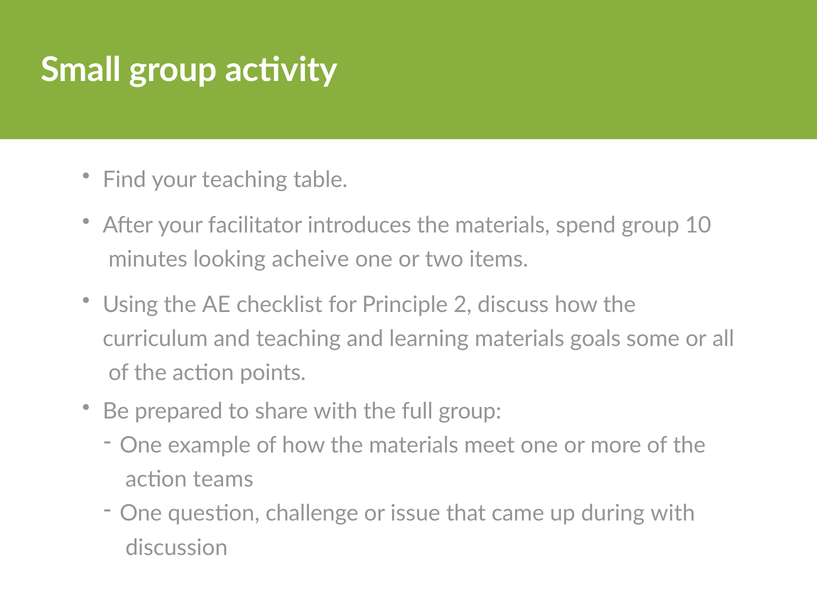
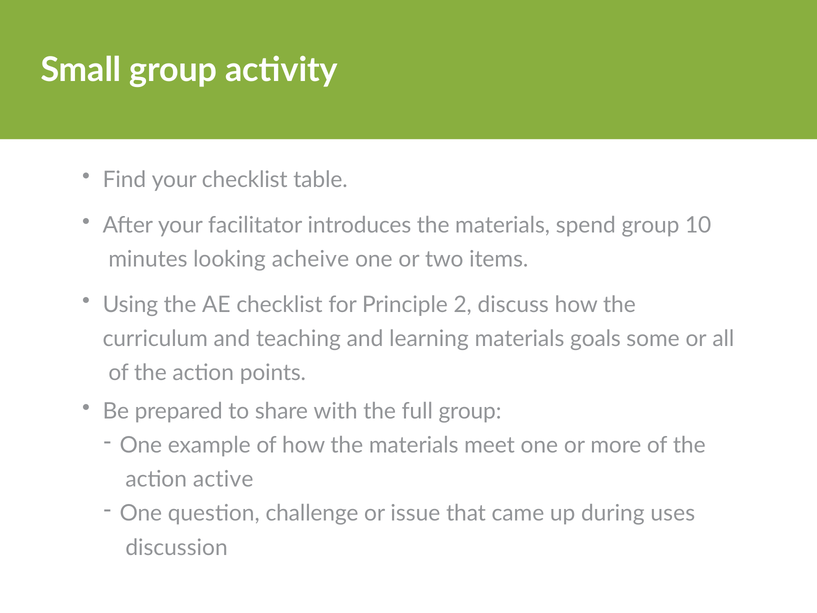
your teaching: teaching -> checklist
teams: teams -> active
during with: with -> uses
